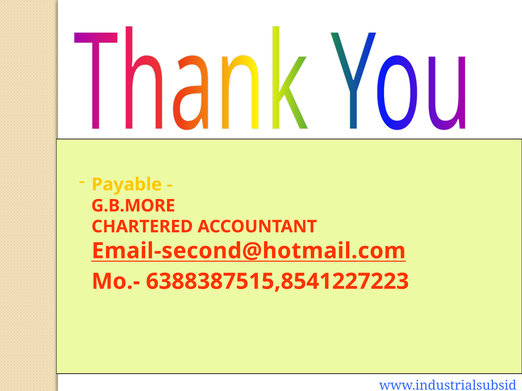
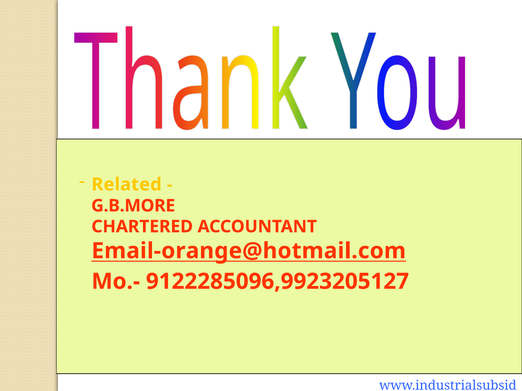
Payable: Payable -> Related
Email-second@hotmail.com: Email-second@hotmail.com -> Email-orange@hotmail.com
6388387515,8541227223: 6388387515,8541227223 -> 9122285096,9923205127
